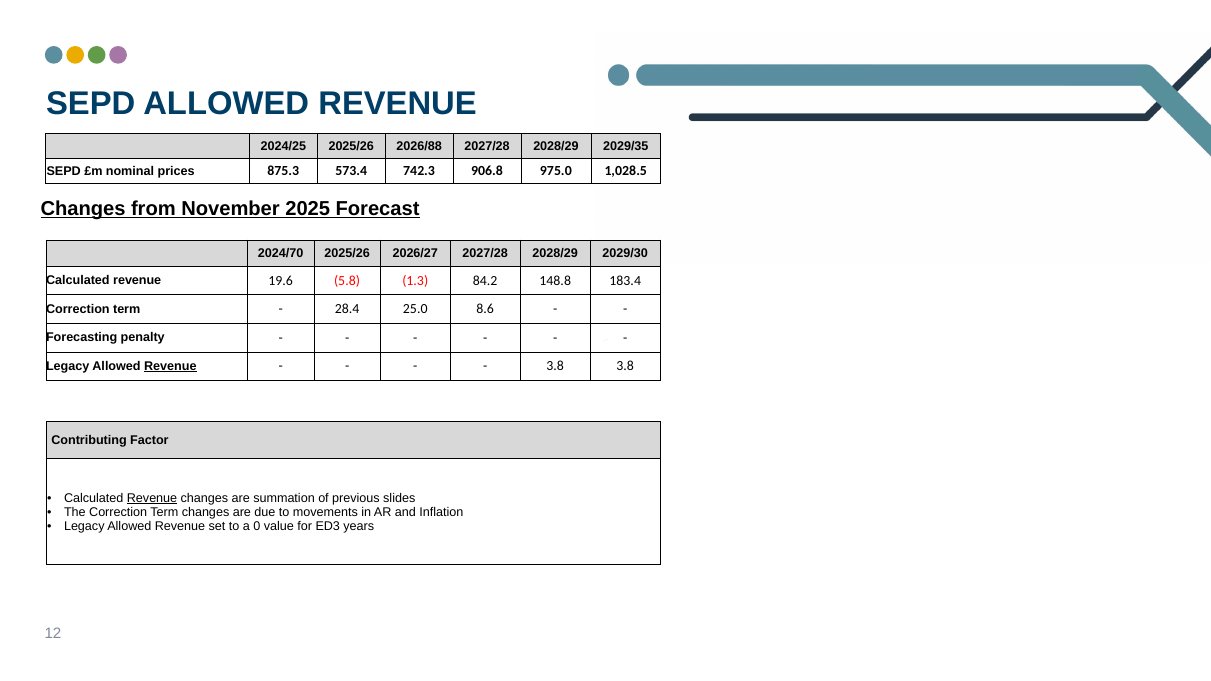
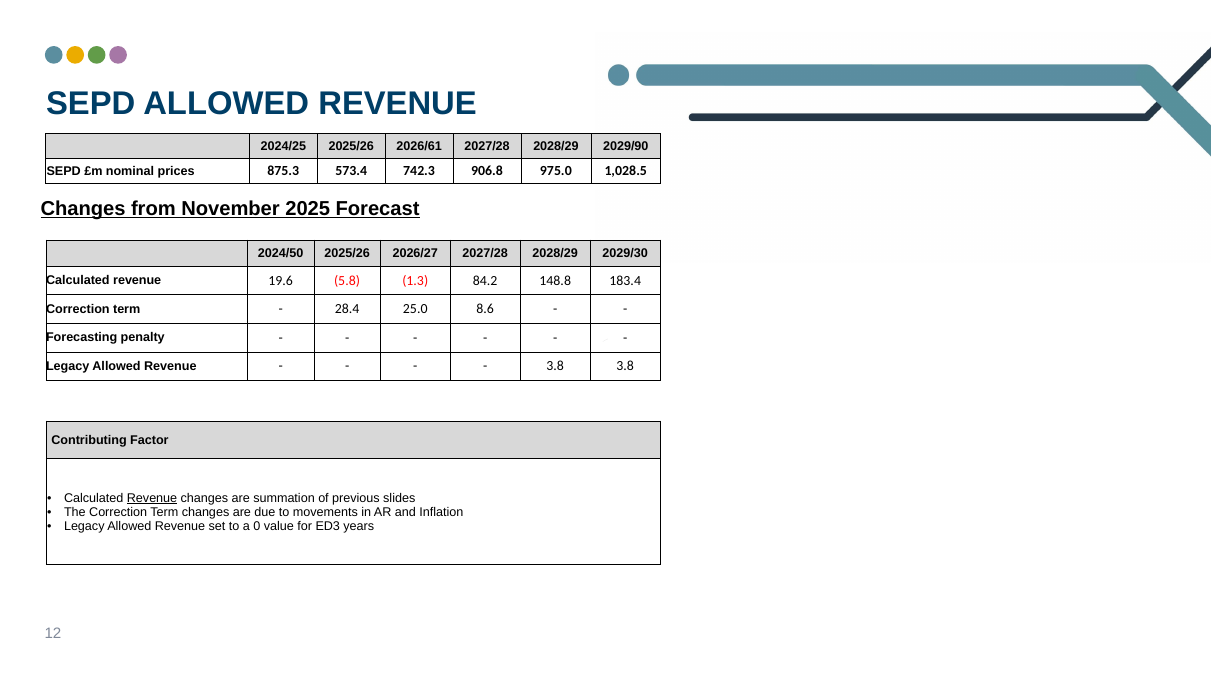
2026/88: 2026/88 -> 2026/61
2029/35: 2029/35 -> 2029/90
2024/70: 2024/70 -> 2024/50
Revenue at (170, 366) underline: present -> none
